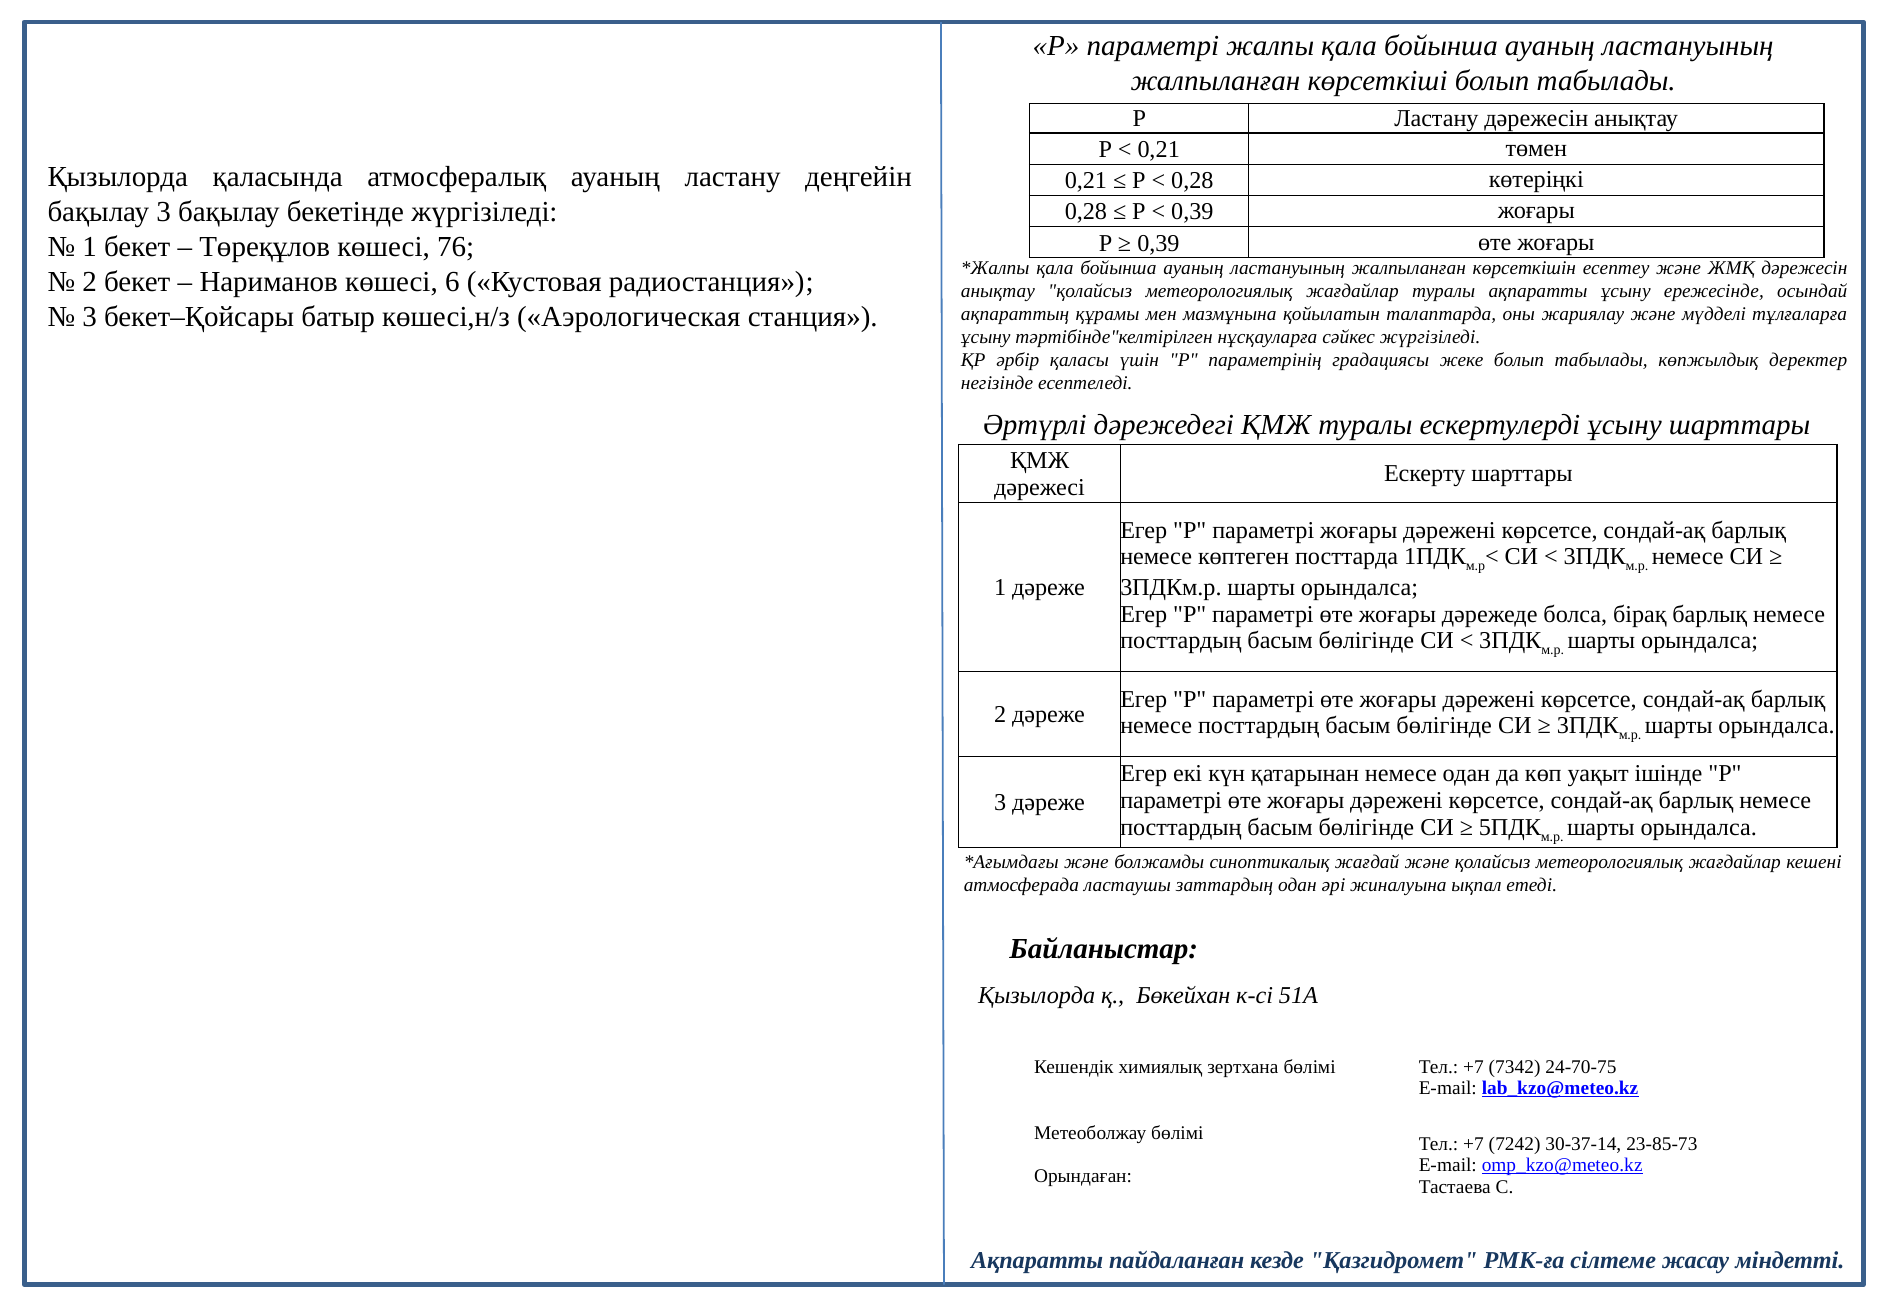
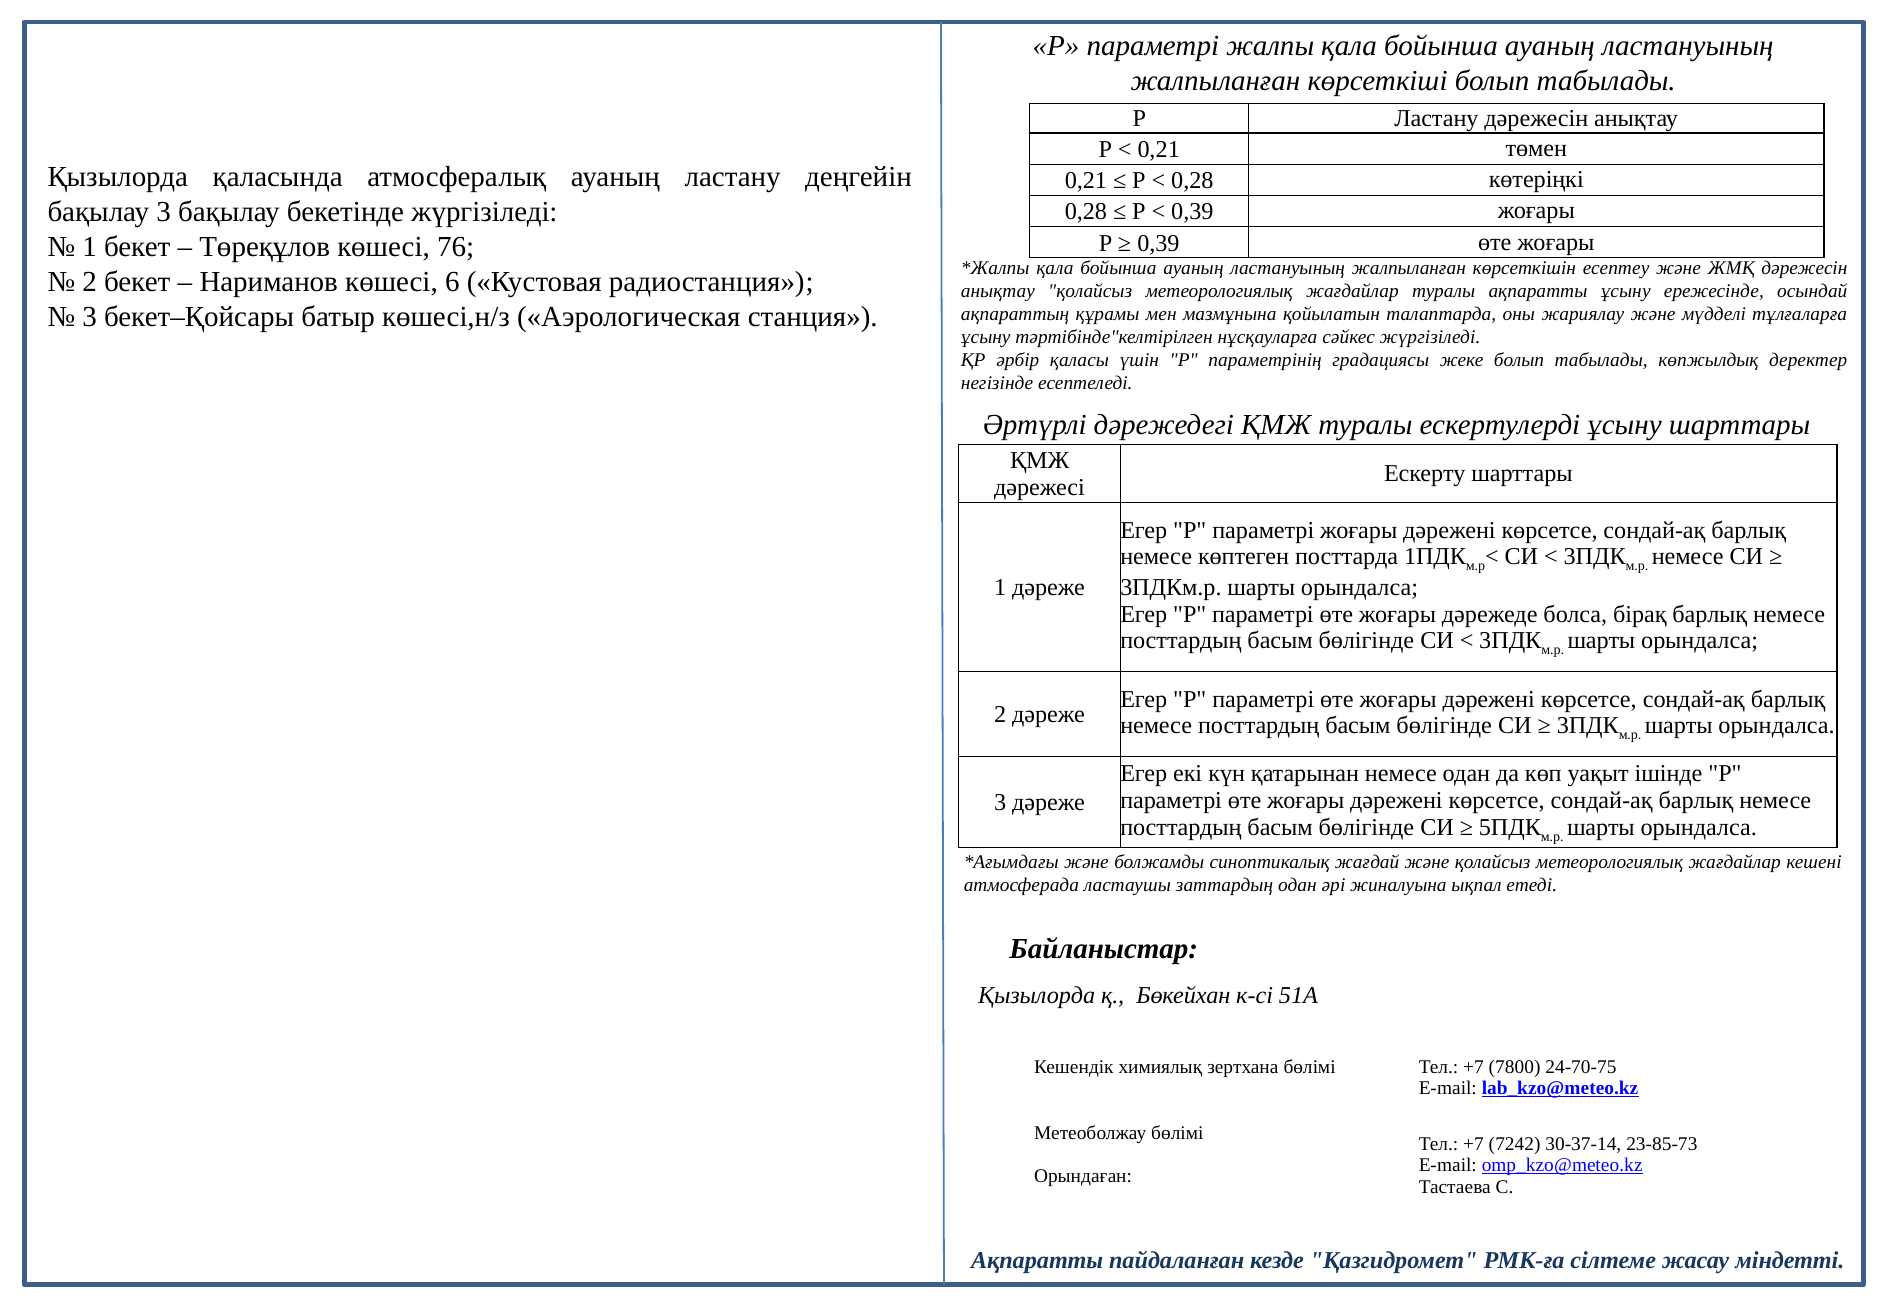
7342: 7342 -> 7800
